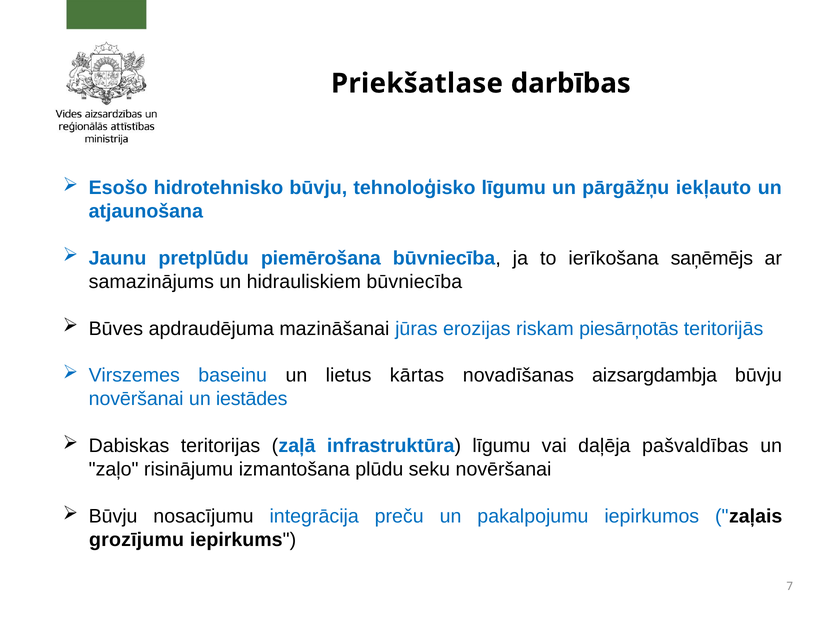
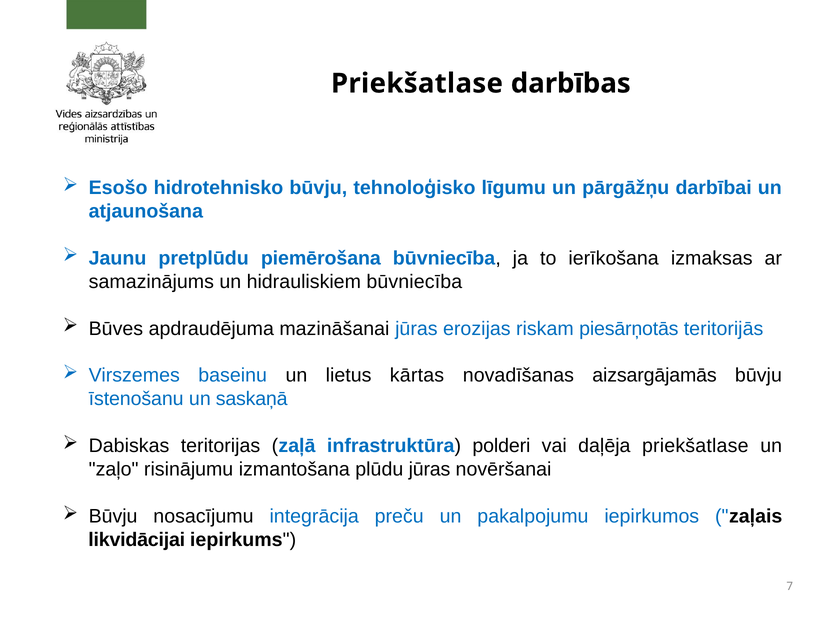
iekļauto: iekļauto -> darbībai
saņēmējs: saņēmējs -> izmaksas
aizsargdambja: aizsargdambja -> aizsargājamās
novēršanai at (136, 399): novēršanai -> īstenošanu
iestādes: iestādes -> saskaņā
infrastruktūra līgumu: līgumu -> polderi
daļēja pašvaldības: pašvaldības -> priekšatlase
plūdu seku: seku -> jūras
grozījumu: grozījumu -> likvidācijai
